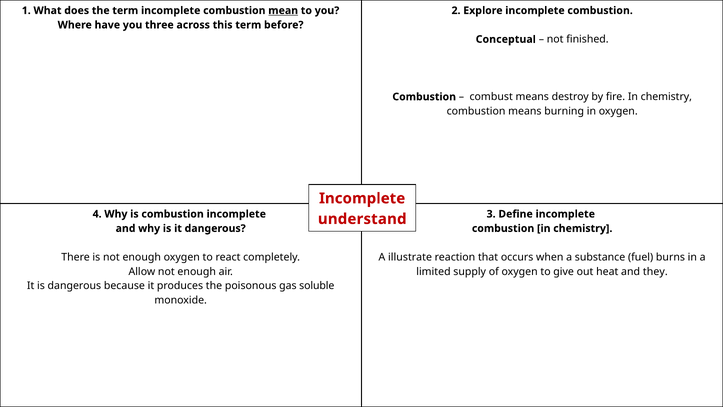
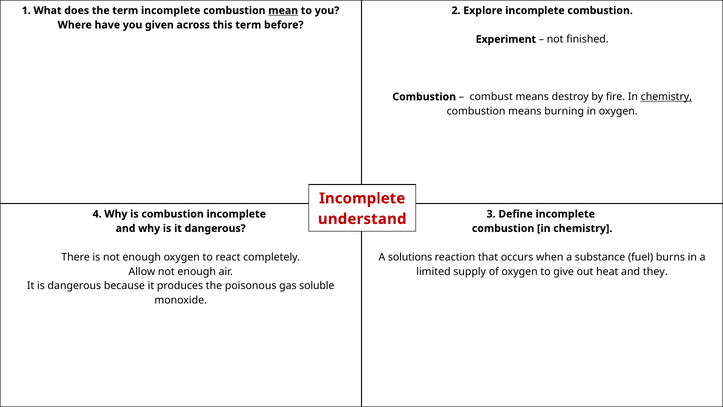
three: three -> given
Conceptual: Conceptual -> Experiment
chemistry at (666, 97) underline: none -> present
illustrate: illustrate -> solutions
